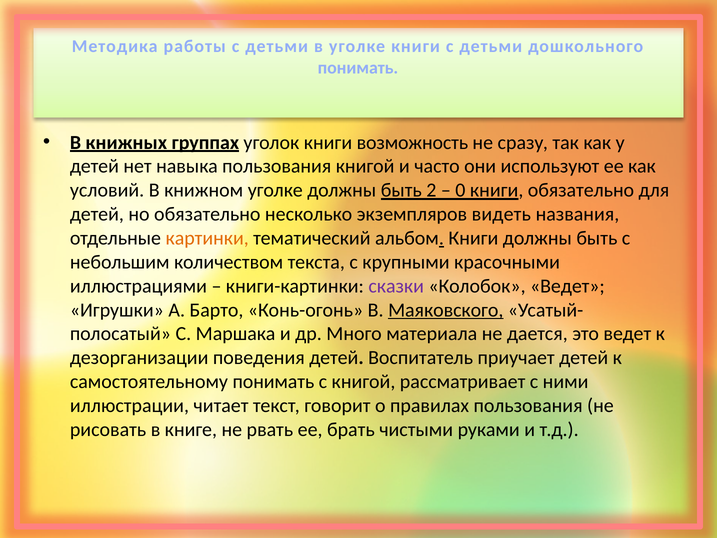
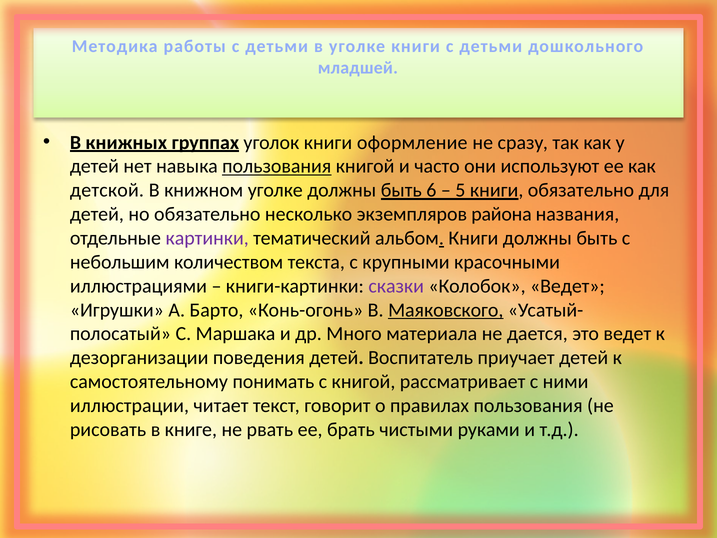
понимать at (358, 68): понимать -> младшей
возможность: возможность -> оформление
пользования at (277, 166) underline: none -> present
условий: условий -> детской
2: 2 -> 6
0: 0 -> 5
видеть: видеть -> района
картинки colour: orange -> purple
